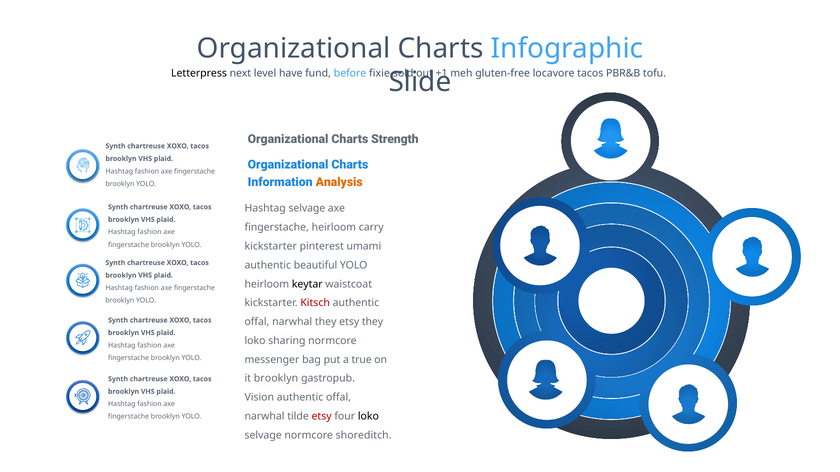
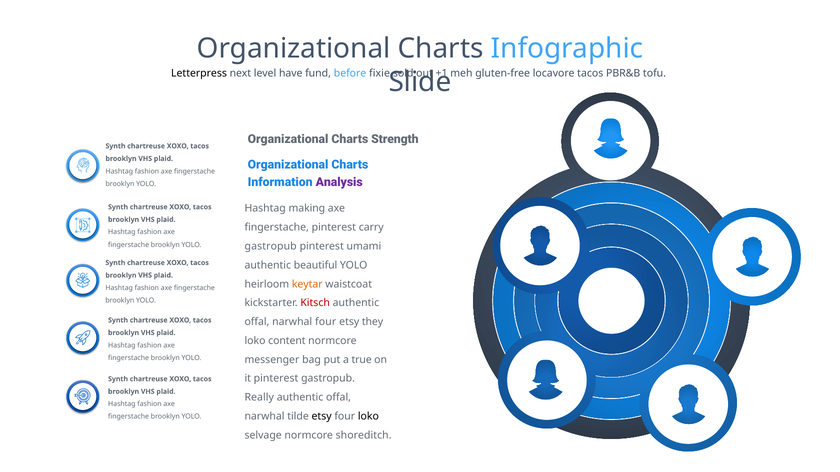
Analysis colour: orange -> purple
Hashtag selvage: selvage -> making
fingerstache heirloom: heirloom -> pinterest
kickstarter at (271, 247): kickstarter -> gastropub
keytar colour: black -> orange
narwhal they: they -> four
sharing: sharing -> content
it brooklyn: brooklyn -> pinterest
Vision: Vision -> Really
etsy at (322, 417) colour: red -> black
